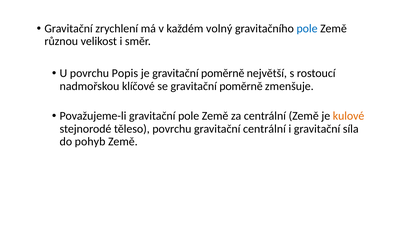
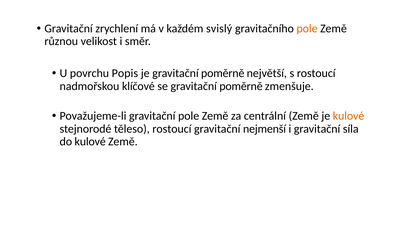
volný: volný -> svislý
pole at (307, 28) colour: blue -> orange
těleso povrchu: povrchu -> rostoucí
gravitační centrální: centrální -> nejmenší
do pohyb: pohyb -> kulové
